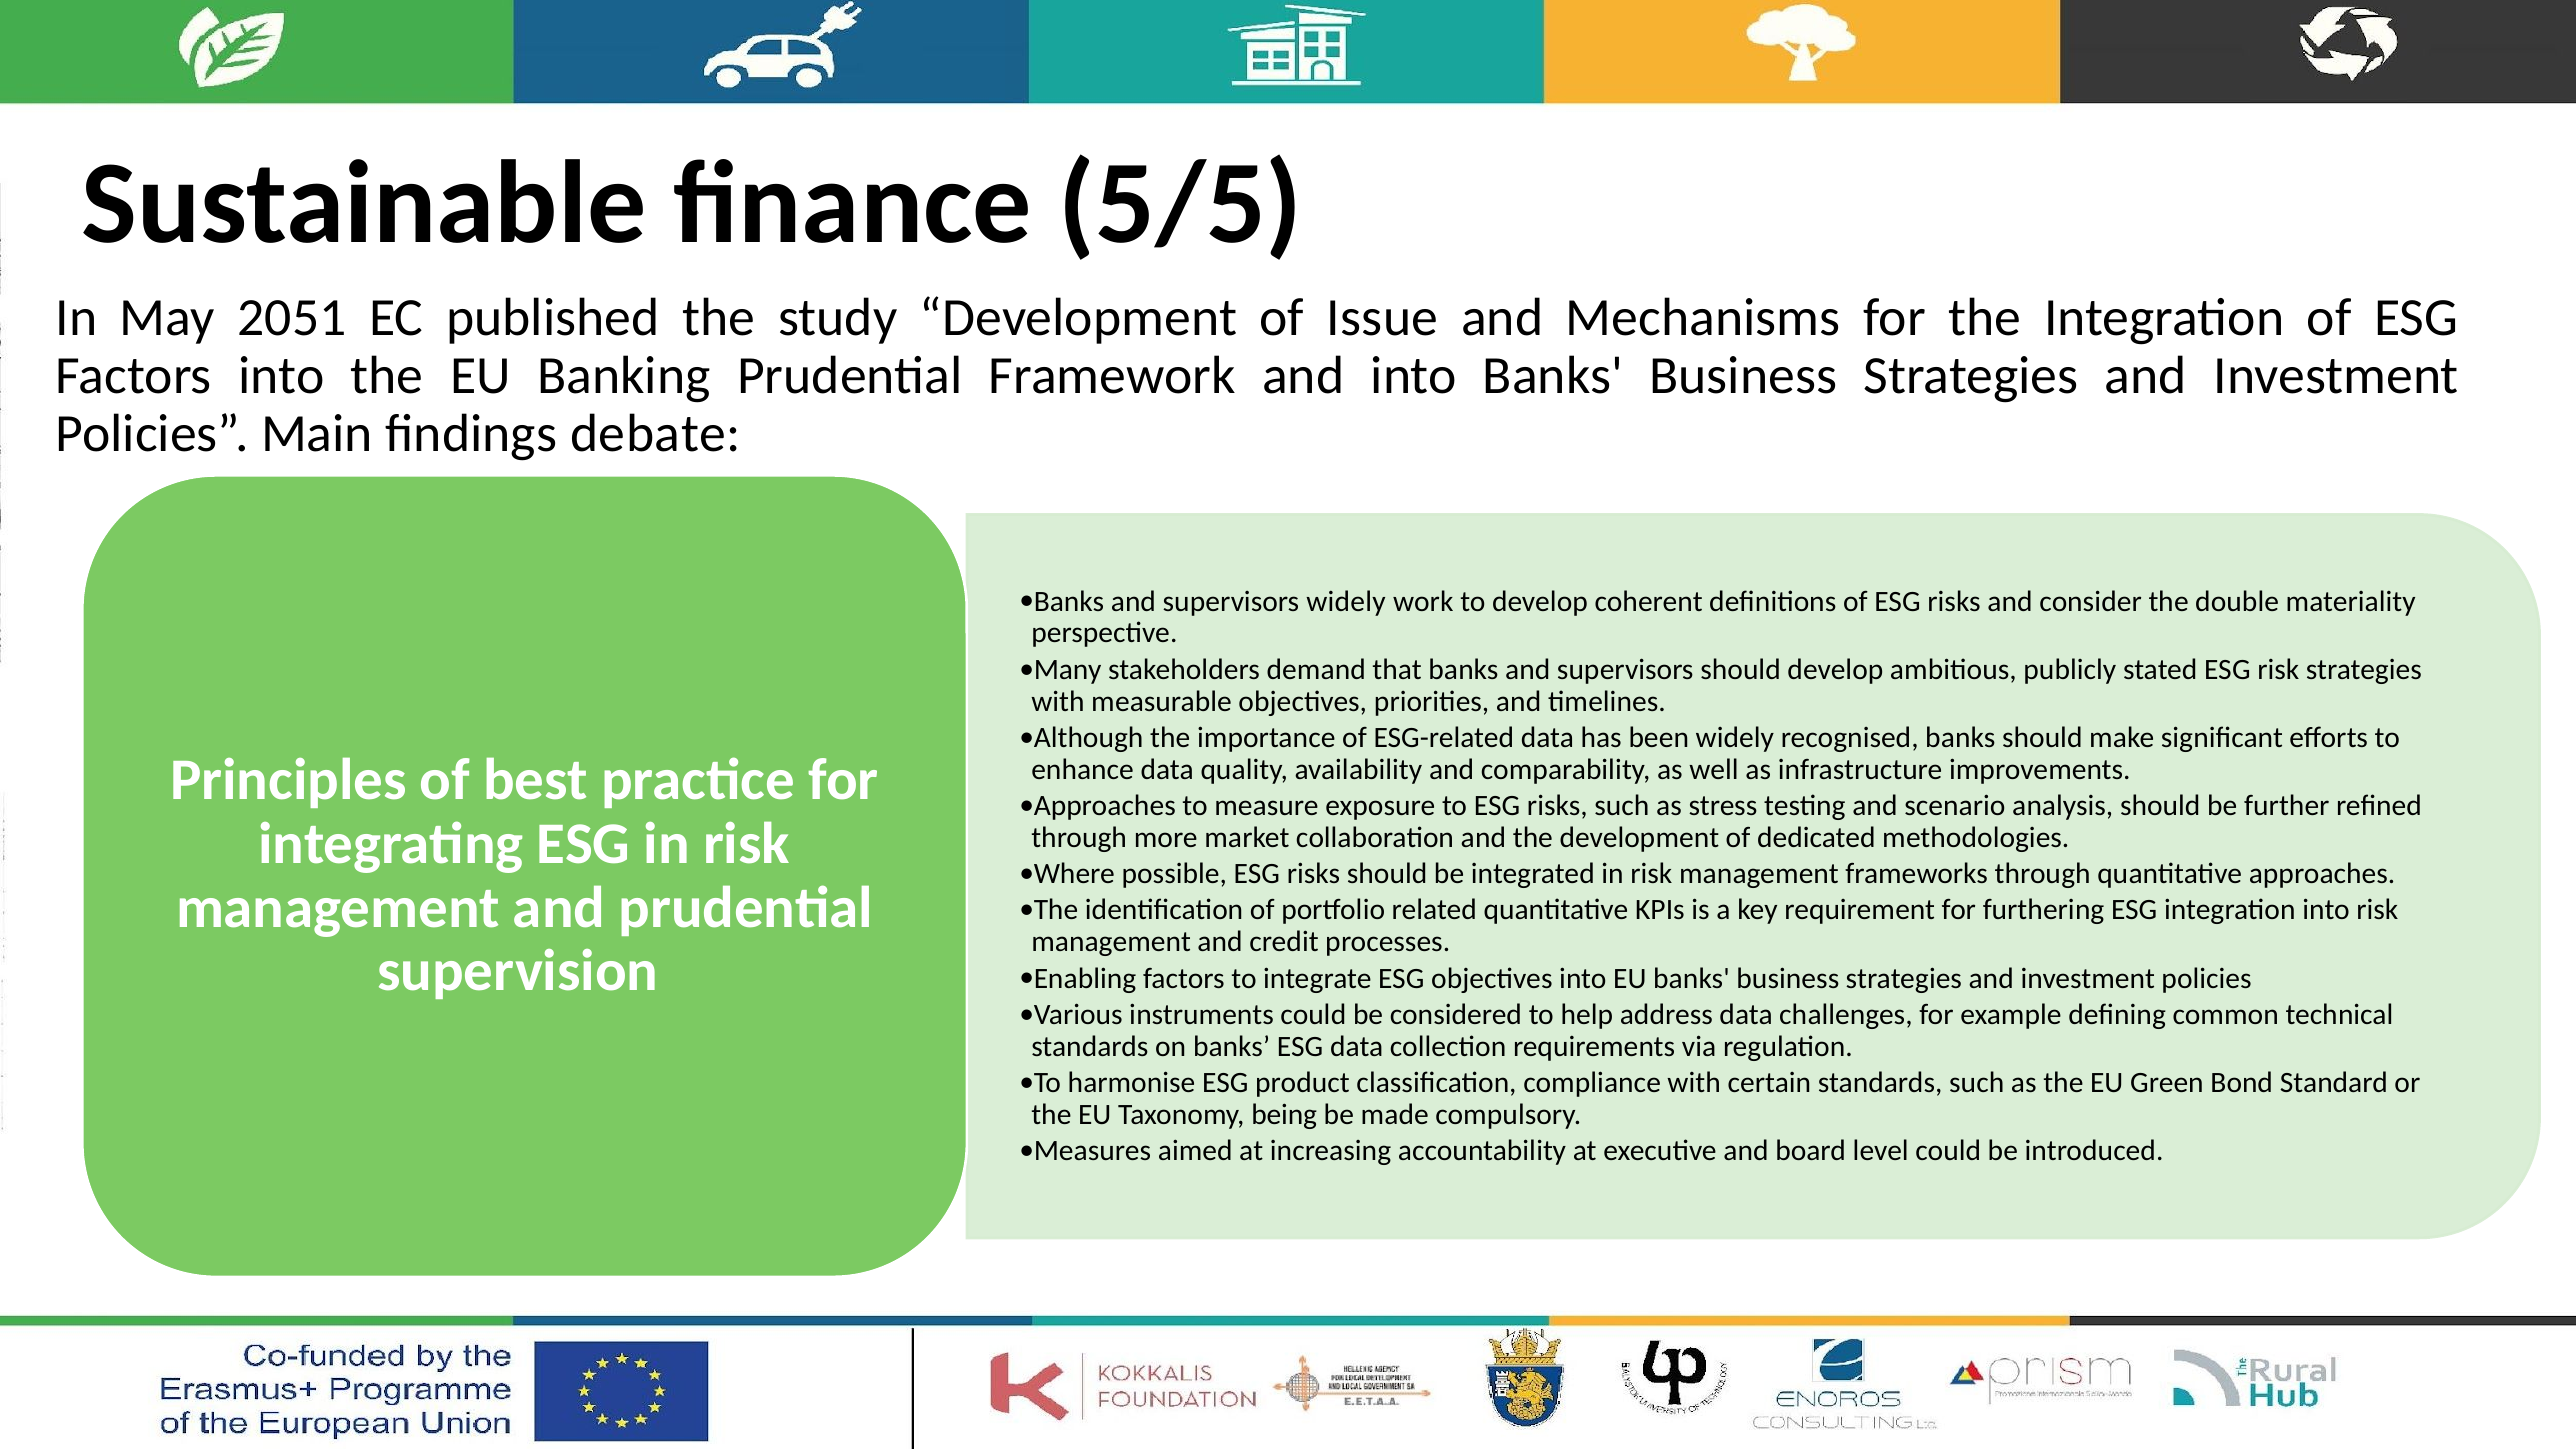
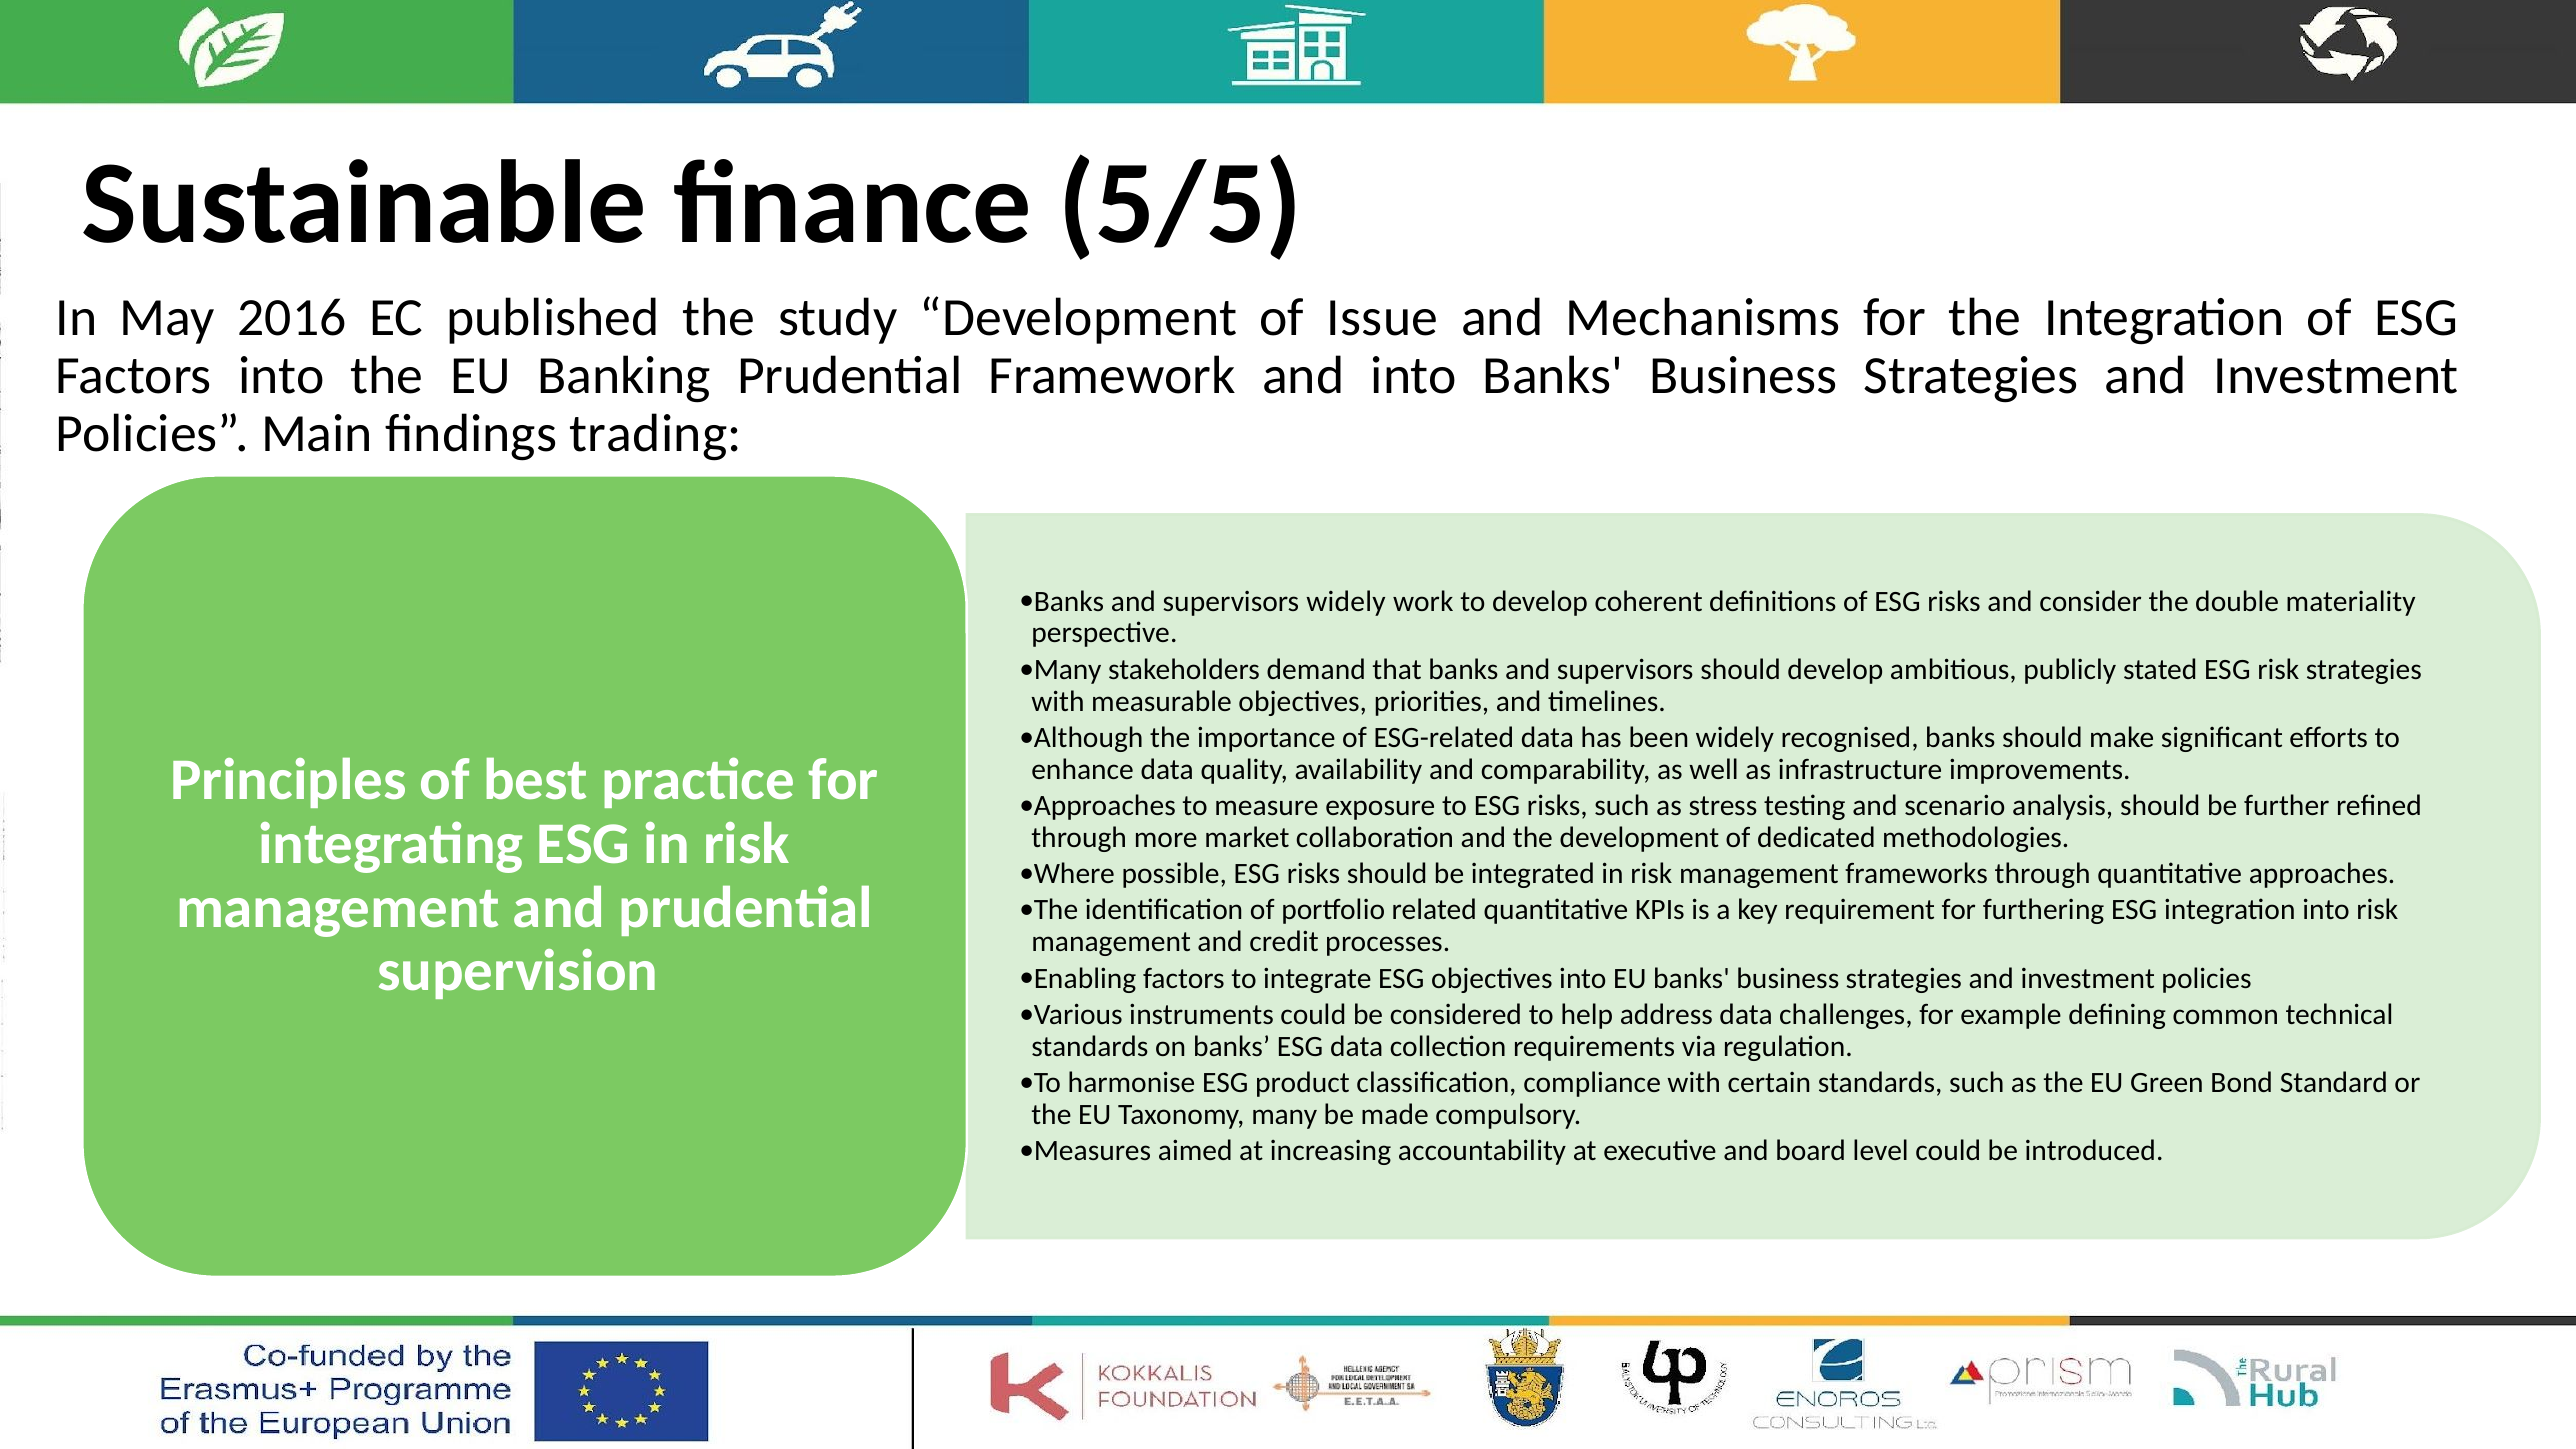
2051: 2051 -> 2016
debate: debate -> trading
Taxonomy being: being -> many
